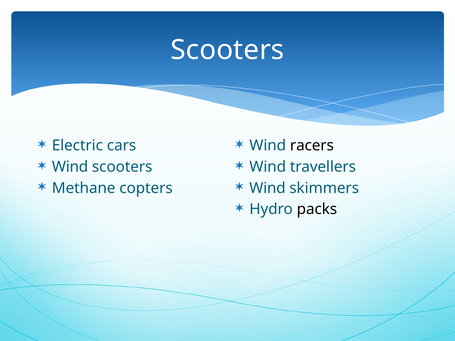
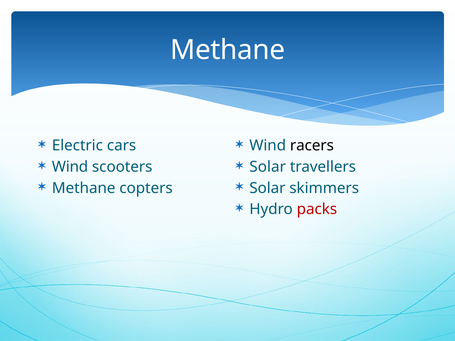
Scooters at (227, 50): Scooters -> Methane
Wind at (268, 167): Wind -> Solar
Wind at (267, 188): Wind -> Solar
packs colour: black -> red
